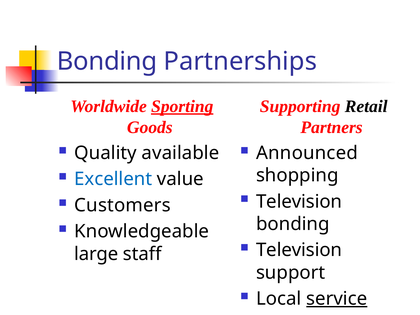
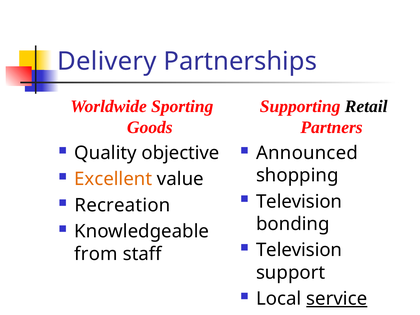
Bonding at (107, 61): Bonding -> Delivery
Sporting underline: present -> none
available: available -> objective
Excellent colour: blue -> orange
Customers: Customers -> Recreation
large: large -> from
